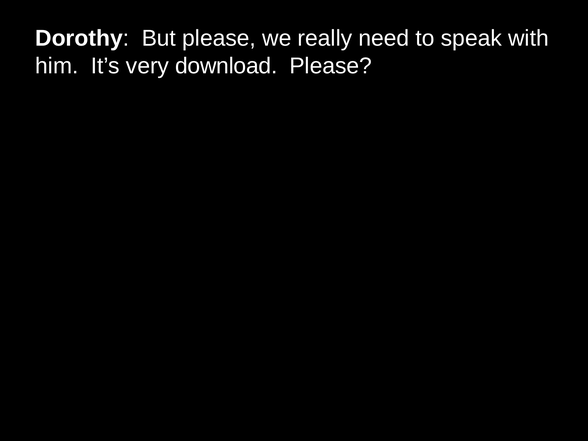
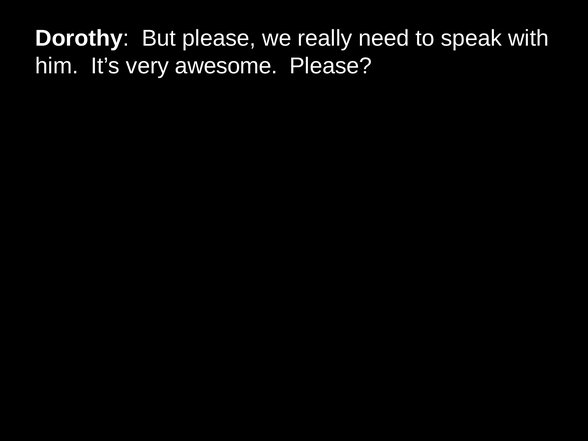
download: download -> awesome
